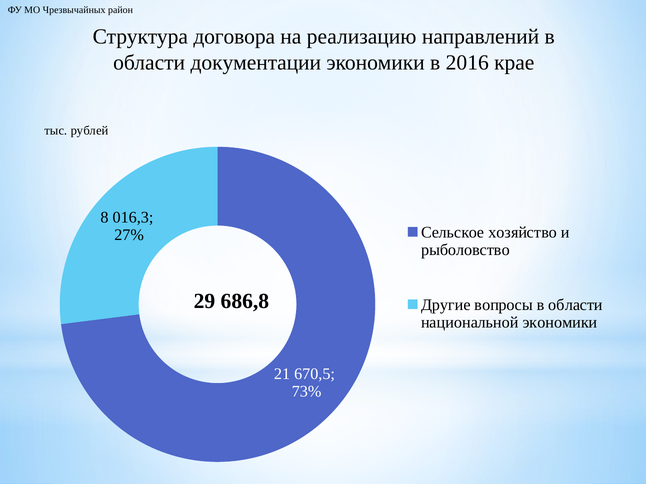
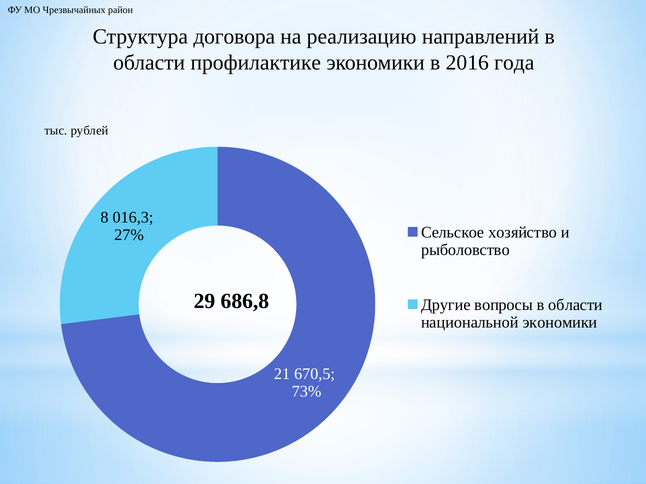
документации: документации -> профилактике
крае: крае -> года
